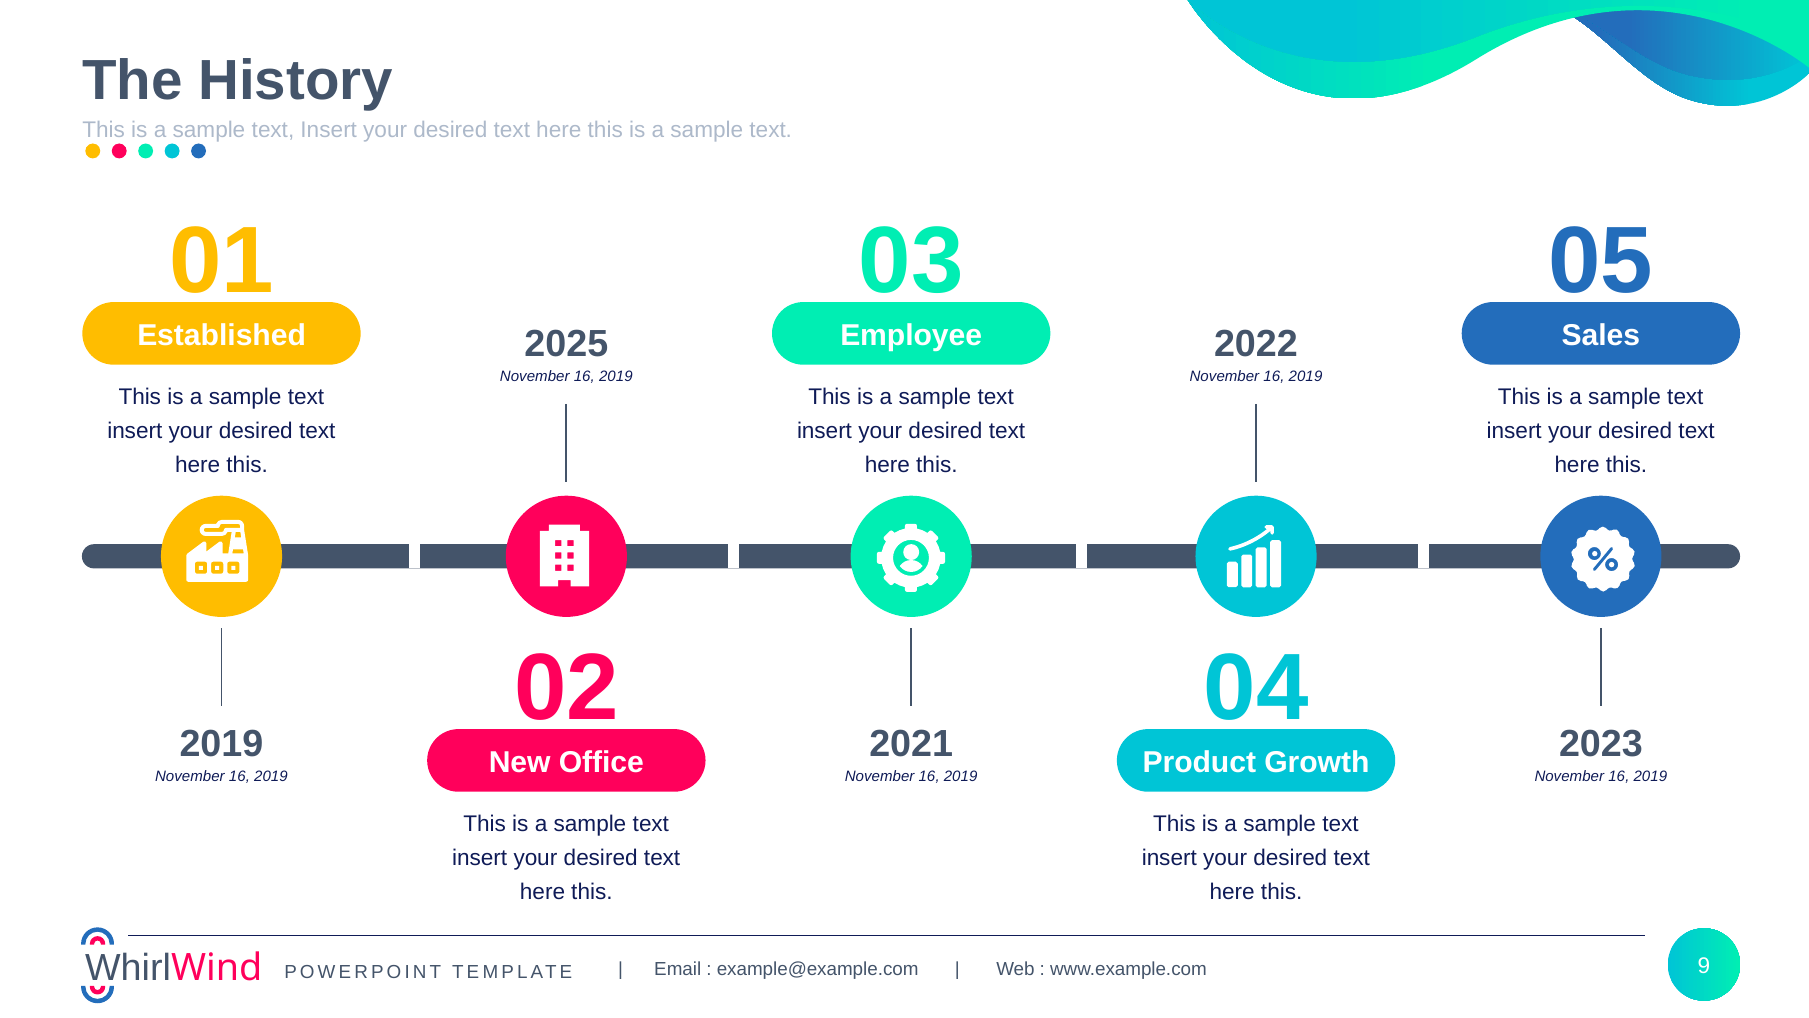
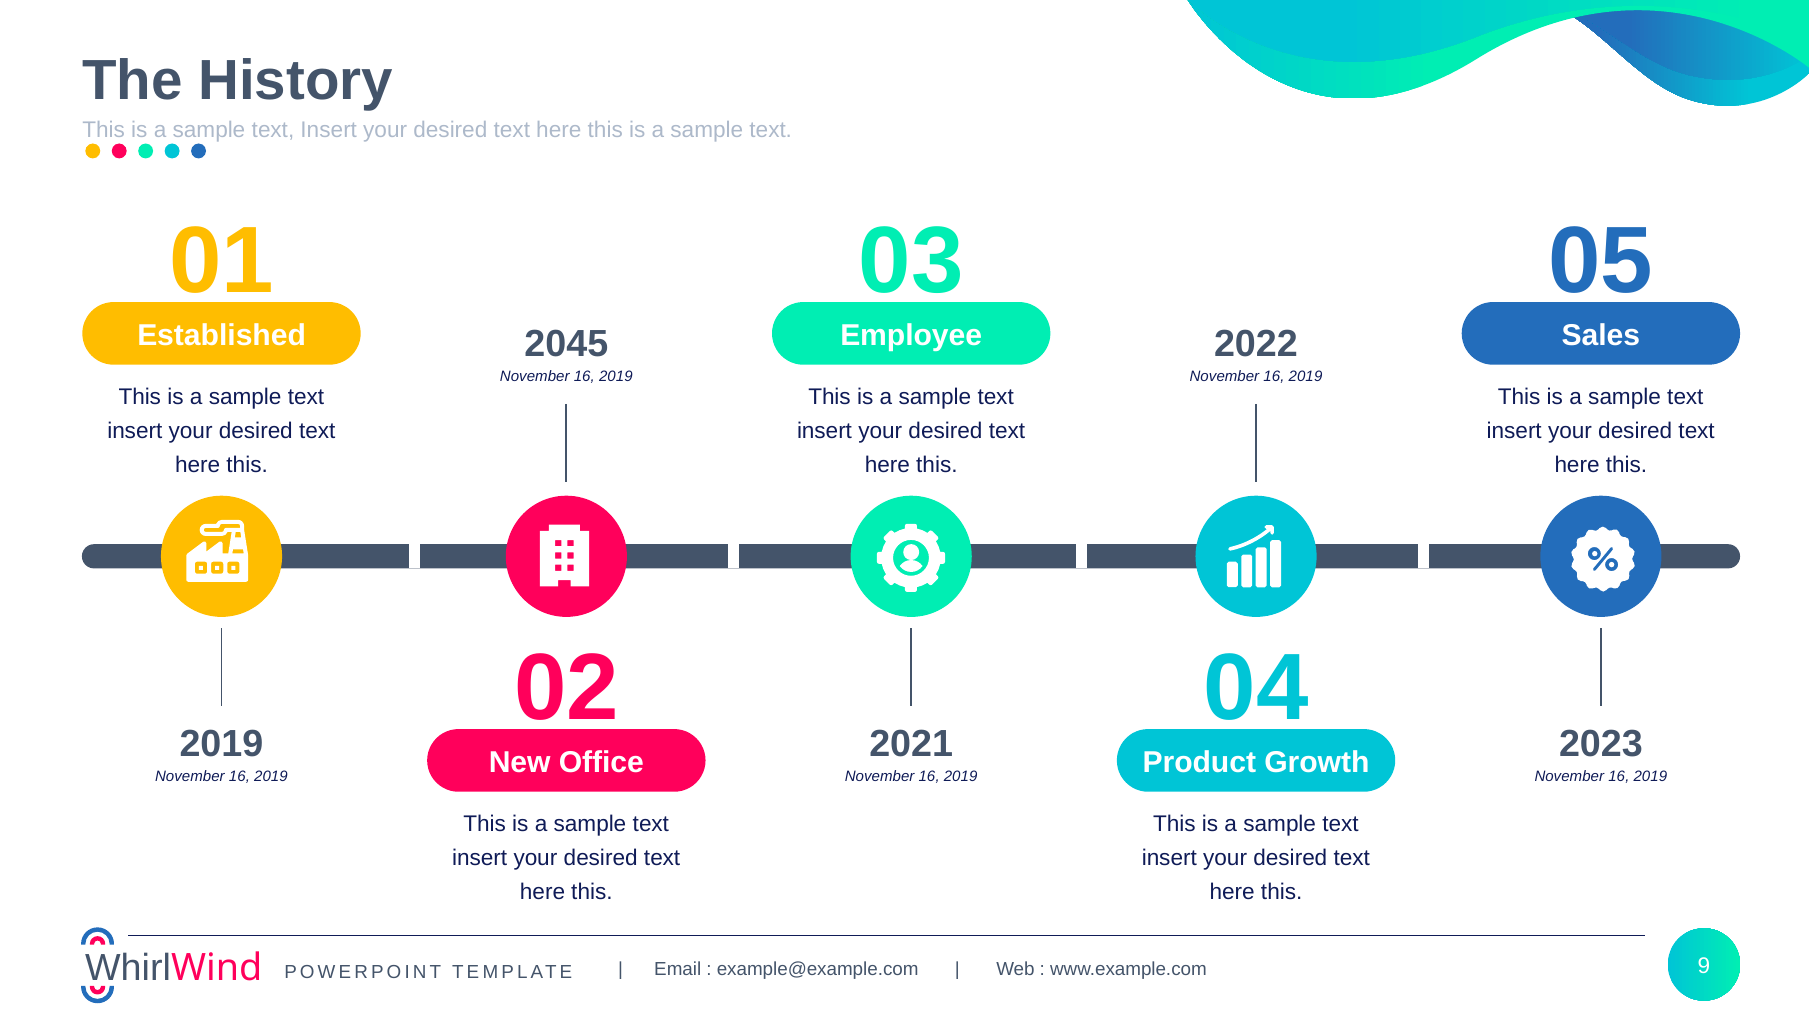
2025: 2025 -> 2045
